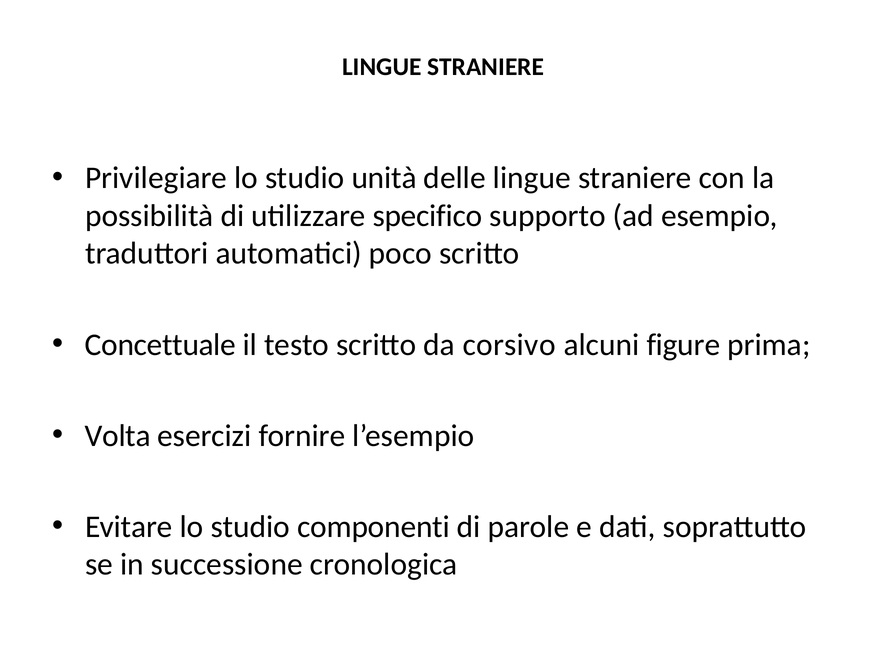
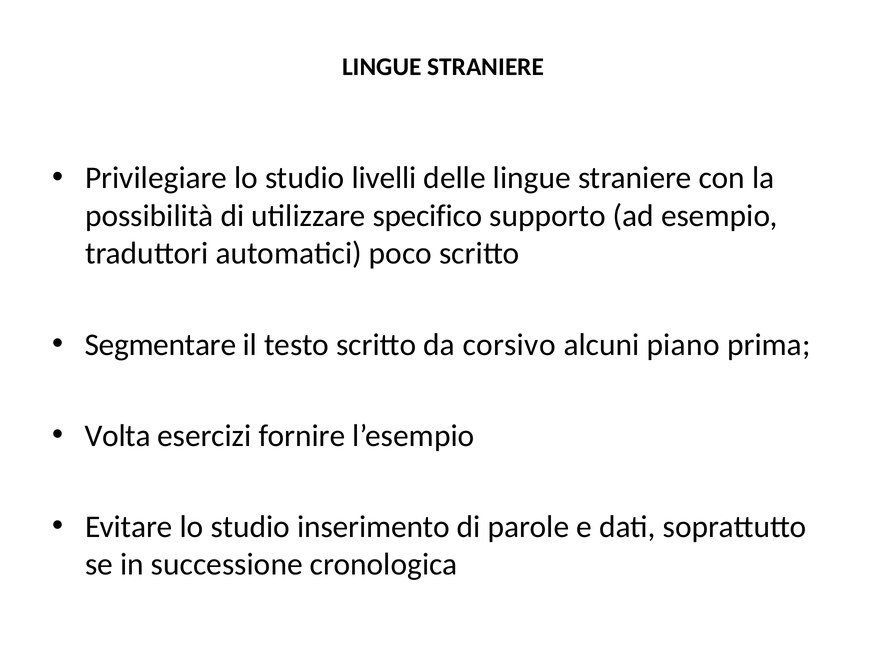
unità: unità -> livelli
Concettuale: Concettuale -> Segmentare
figure: figure -> piano
componenti: componenti -> inserimento
